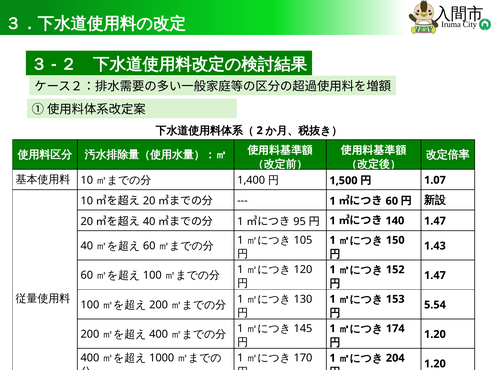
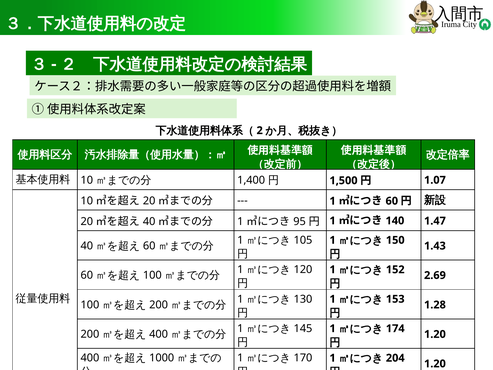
1.47 at (435, 275): 1.47 -> 2.69
5.54: 5.54 -> 1.28
